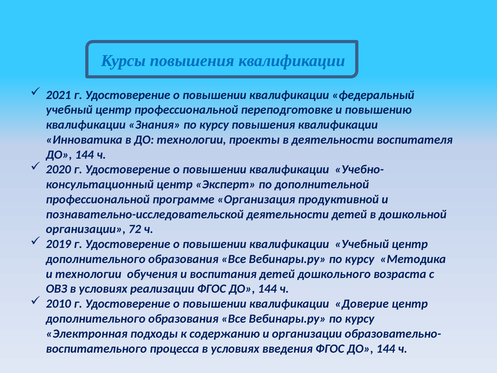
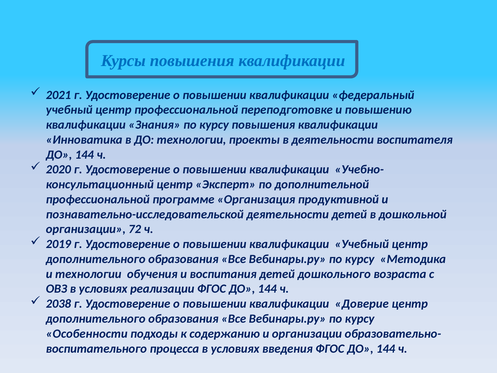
2010: 2010 -> 2038
Электронная: Электронная -> Особенности
